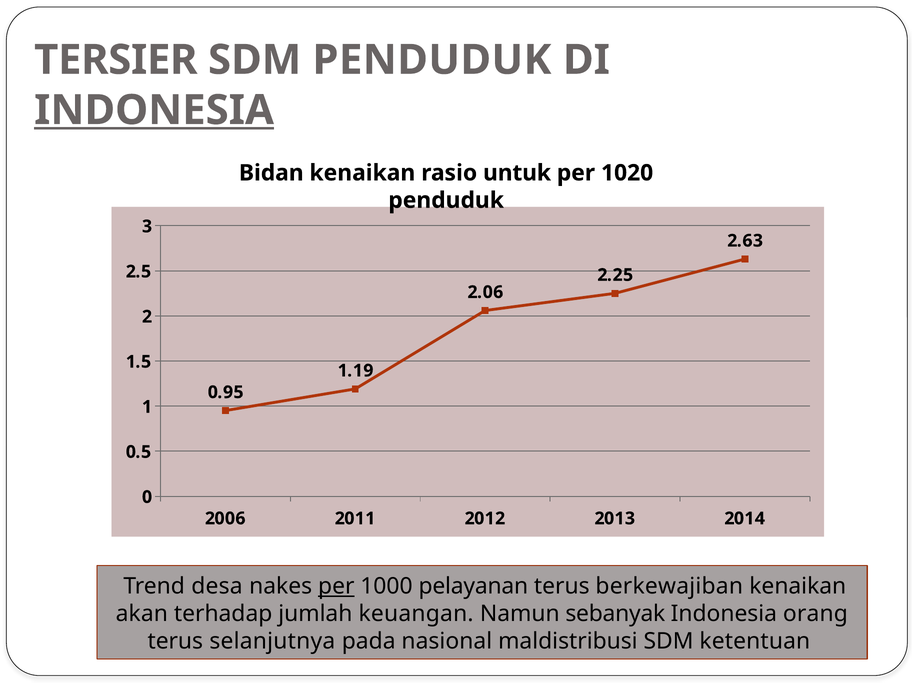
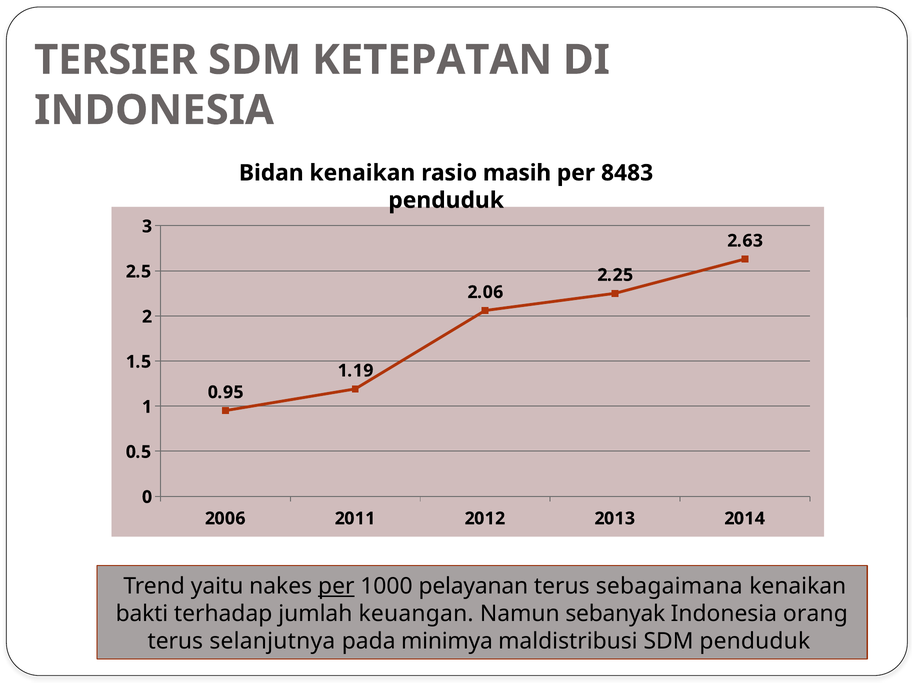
SDM PENDUDUK: PENDUDUK -> KETEPATAN
INDONESIA at (154, 110) underline: present -> none
untuk: untuk -> masih
1020: 1020 -> 8483
desa: desa -> yaitu
berkewajiban: berkewajiban -> sebagaimana
akan: akan -> bakti
nasional: nasional -> minimya
SDM ketentuan: ketentuan -> penduduk
